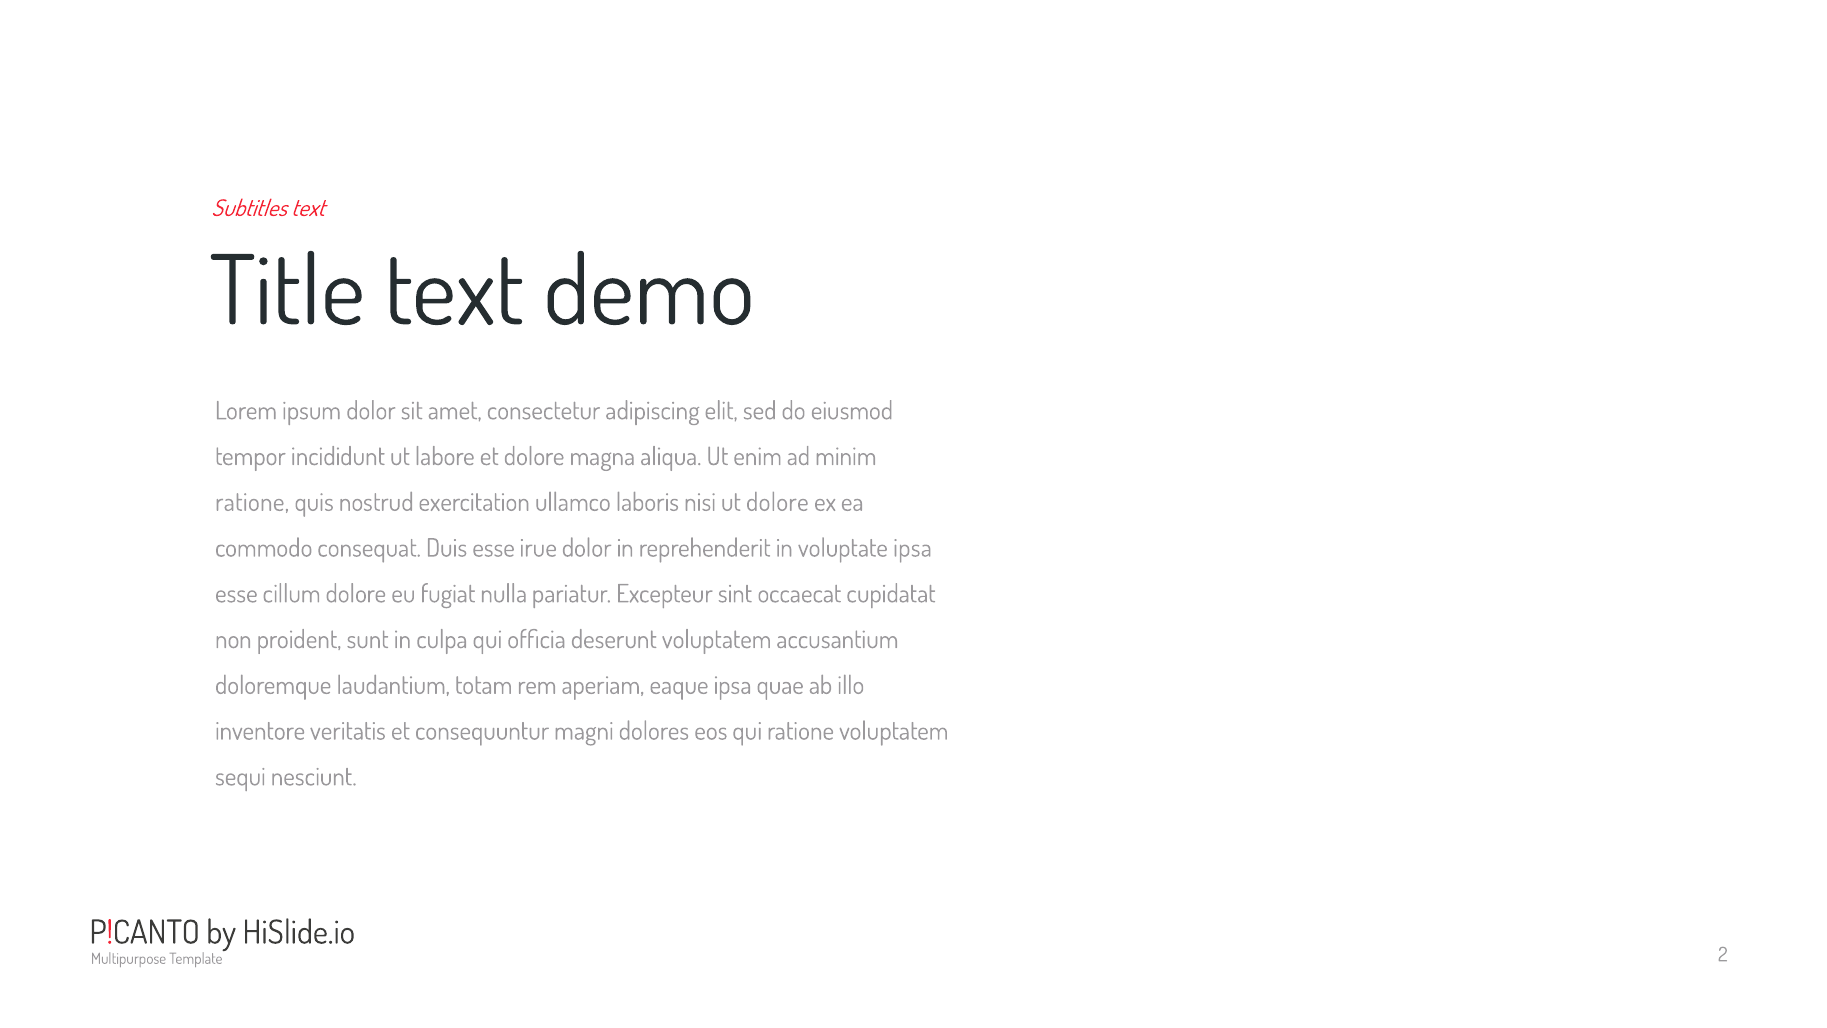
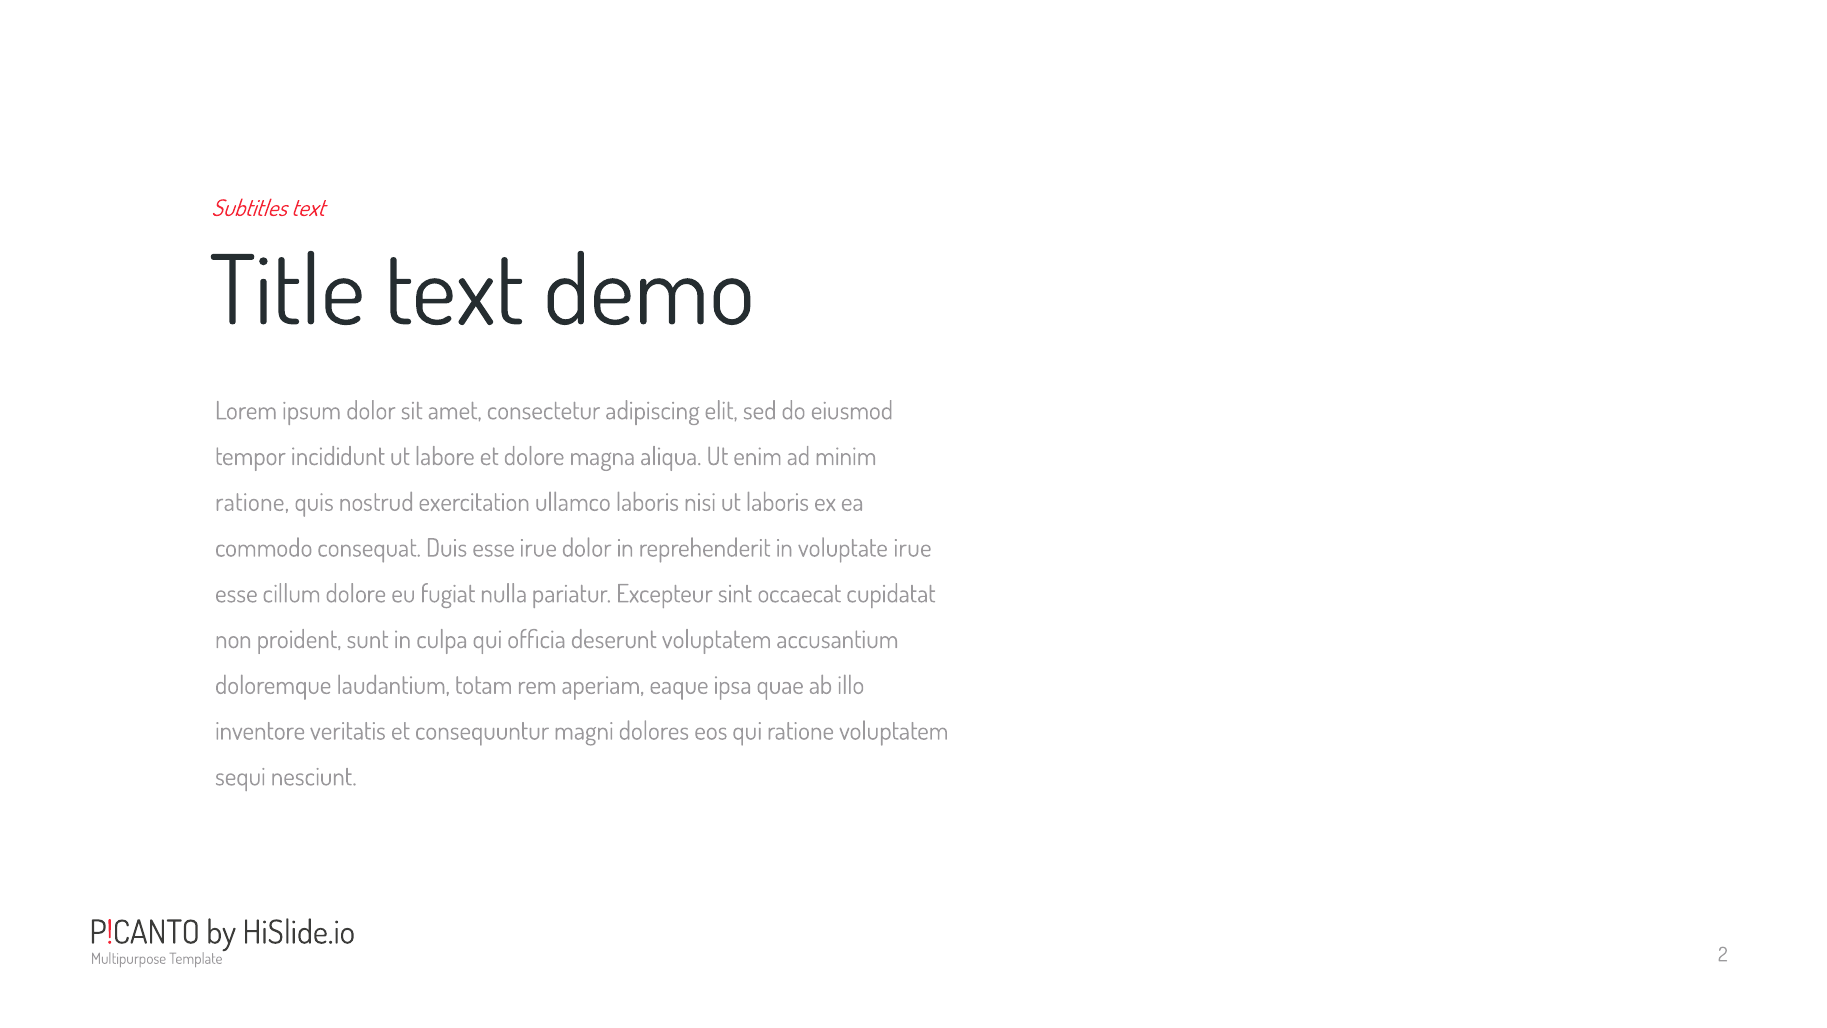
ut dolore: dolore -> laboris
voluptate ipsa: ipsa -> irue
